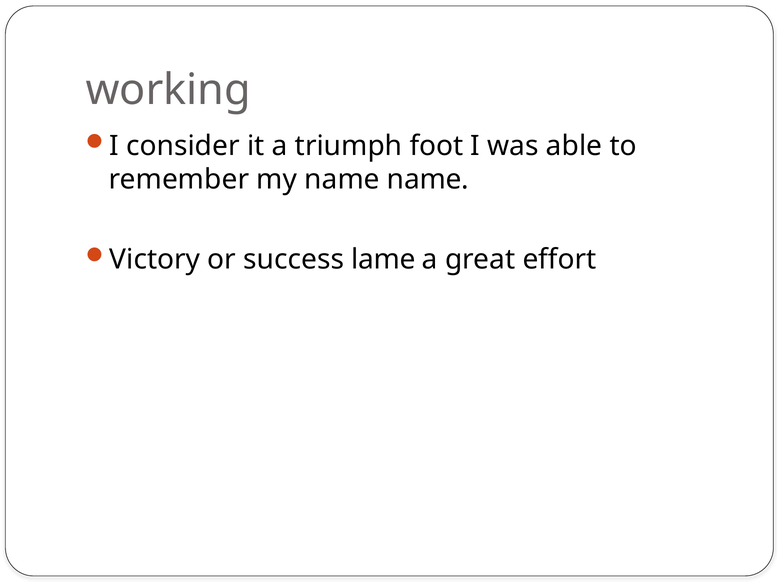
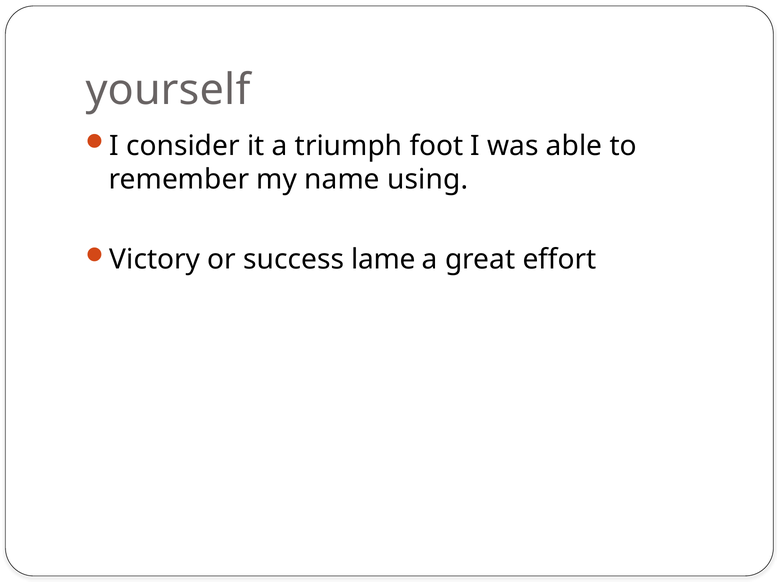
working: working -> yourself
name name: name -> using
